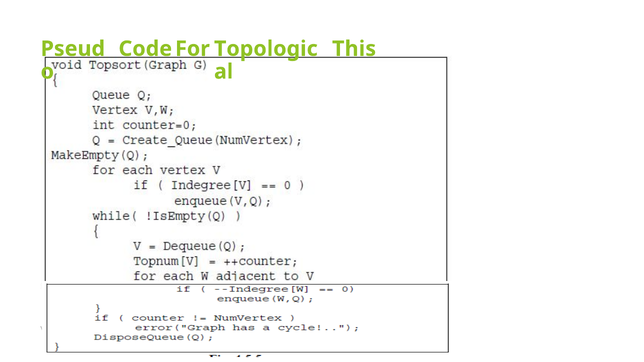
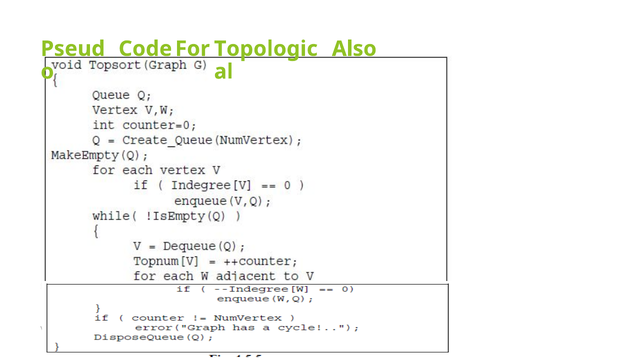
This: This -> Also
